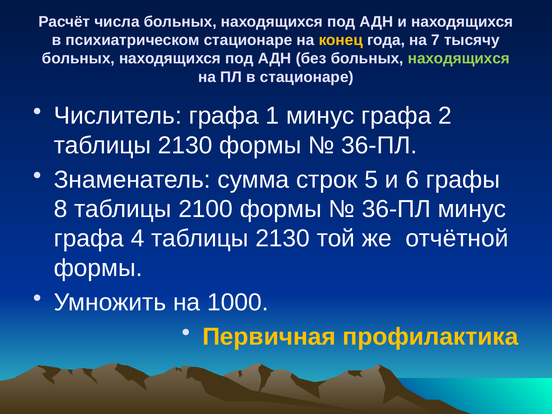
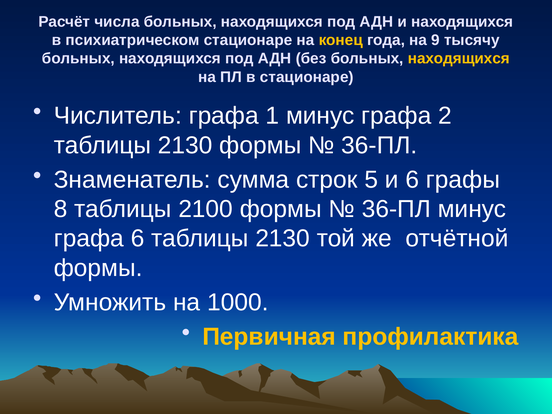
7: 7 -> 9
находящихся at (459, 59) colour: light green -> yellow
графа 4: 4 -> 6
